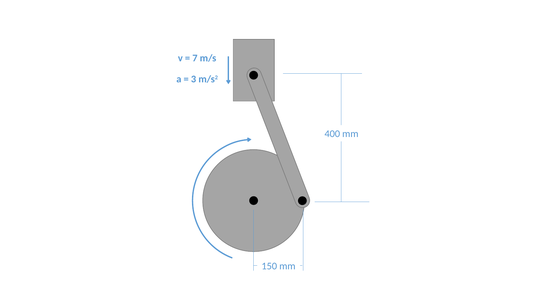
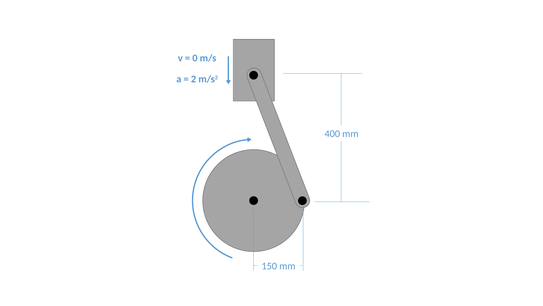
7: 7 -> 0
3: 3 -> 2
